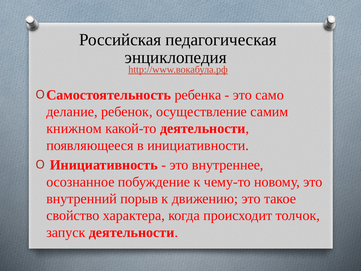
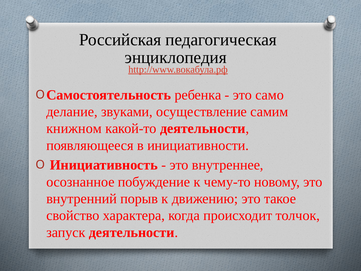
ребенок: ребенок -> звуками
